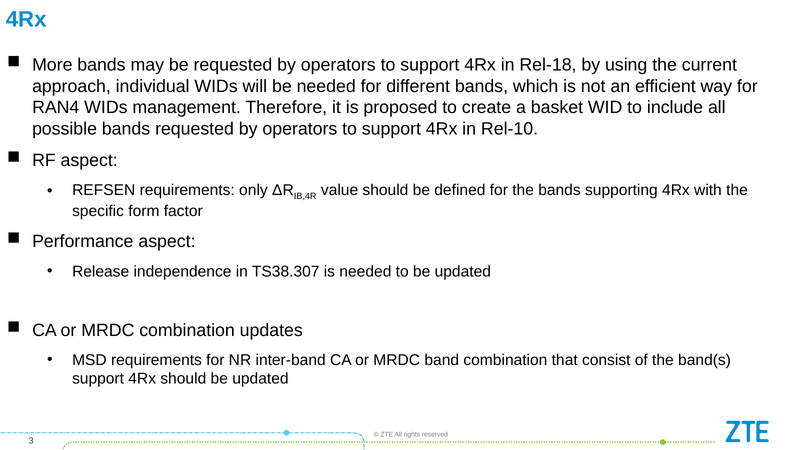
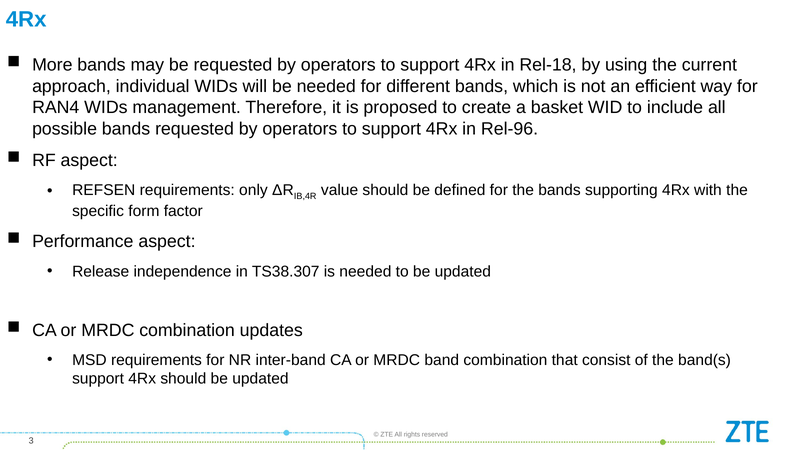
Rel-10: Rel-10 -> Rel-96
